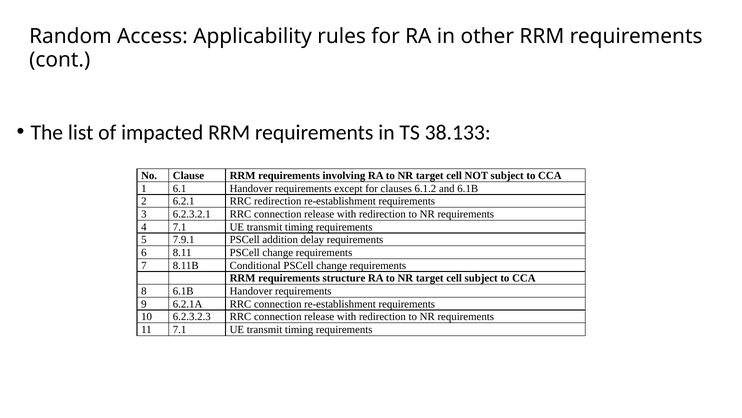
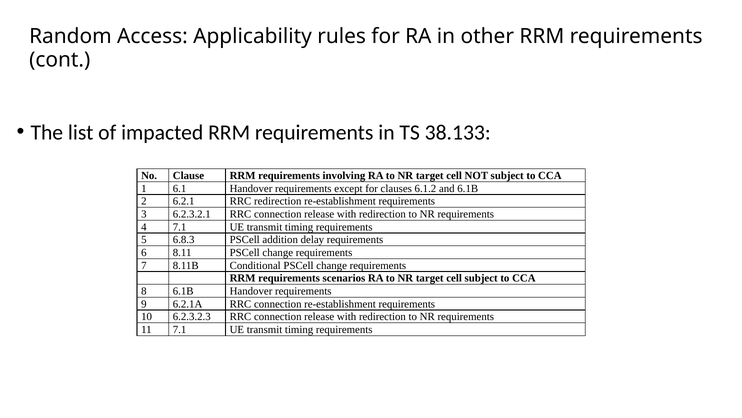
7.9.1: 7.9.1 -> 6.8.3
structure: structure -> scenarios
